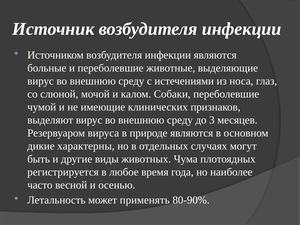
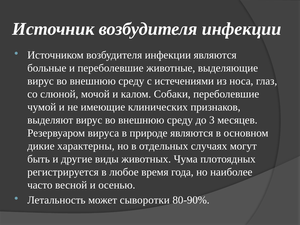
применять: применять -> сыворотки
